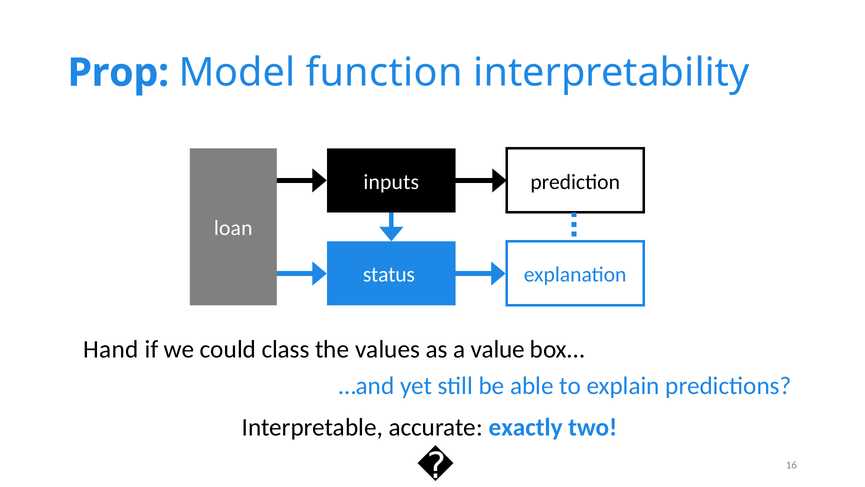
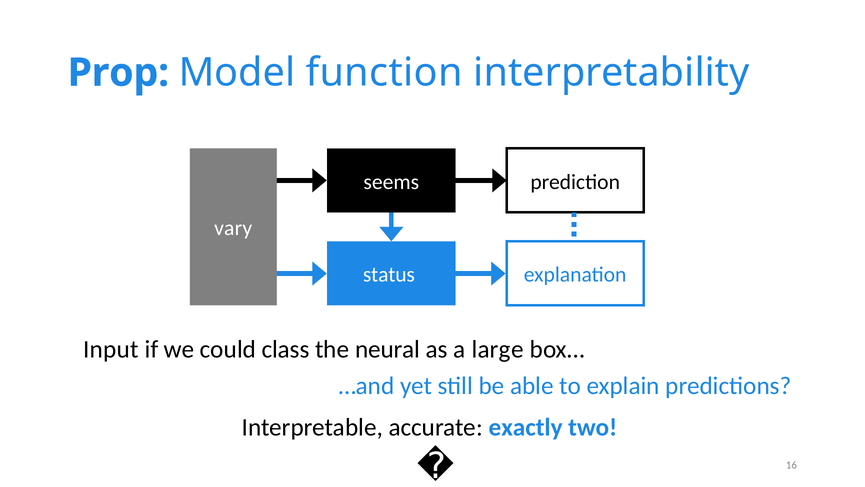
inputs: inputs -> seems
loan: loan -> vary
Hand: Hand -> Input
values: values -> neural
value: value -> large
